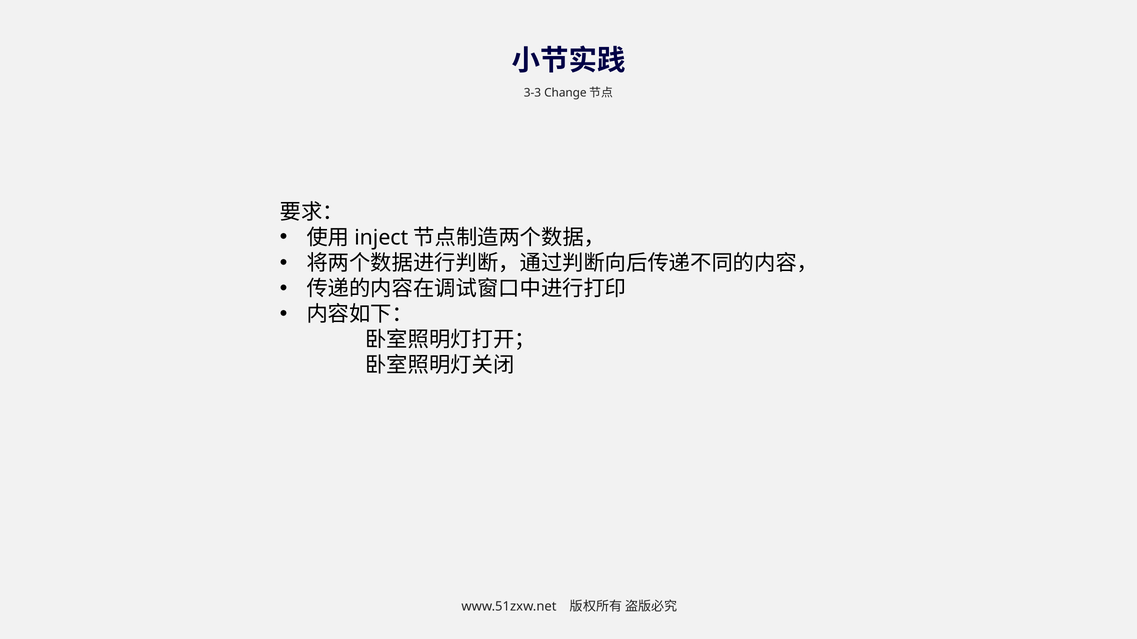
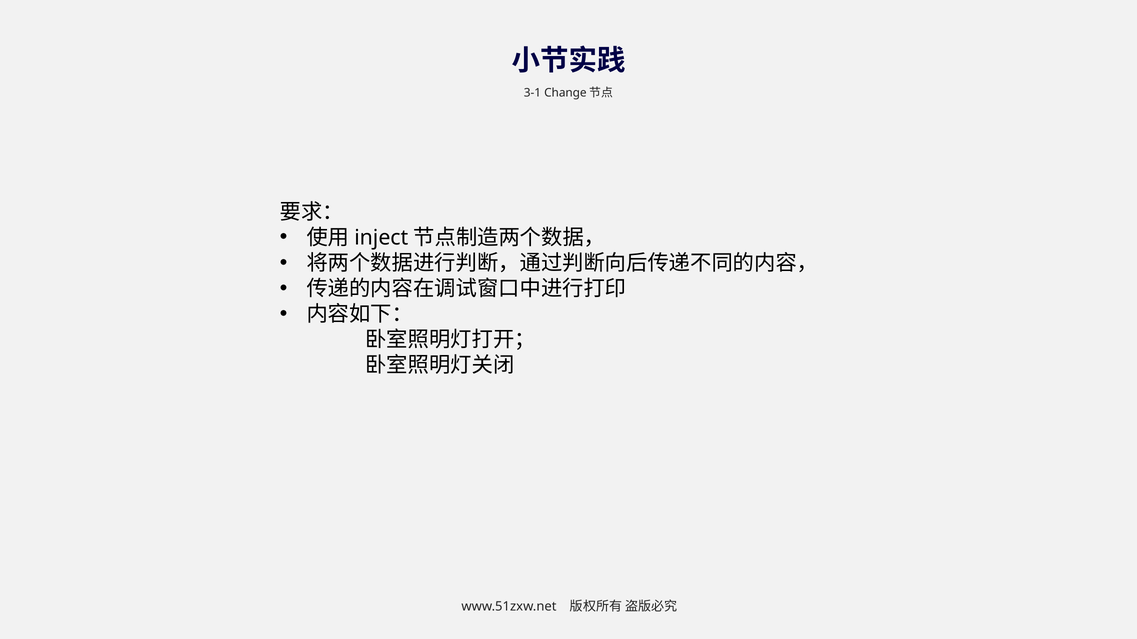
3-3: 3-3 -> 3-1
